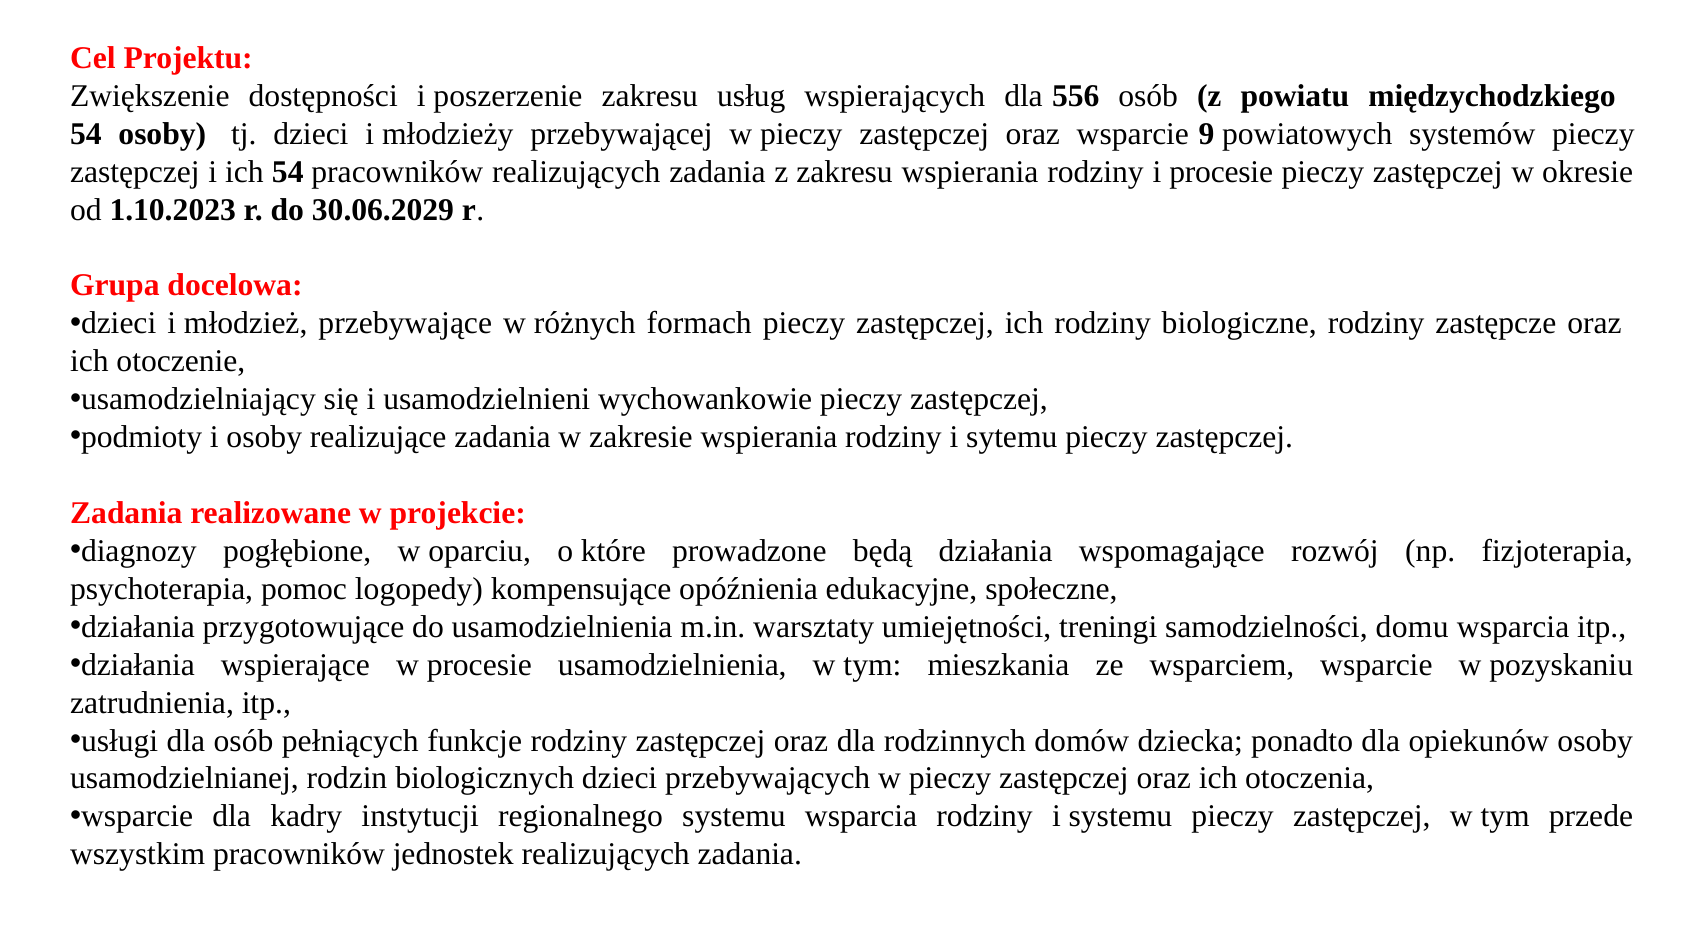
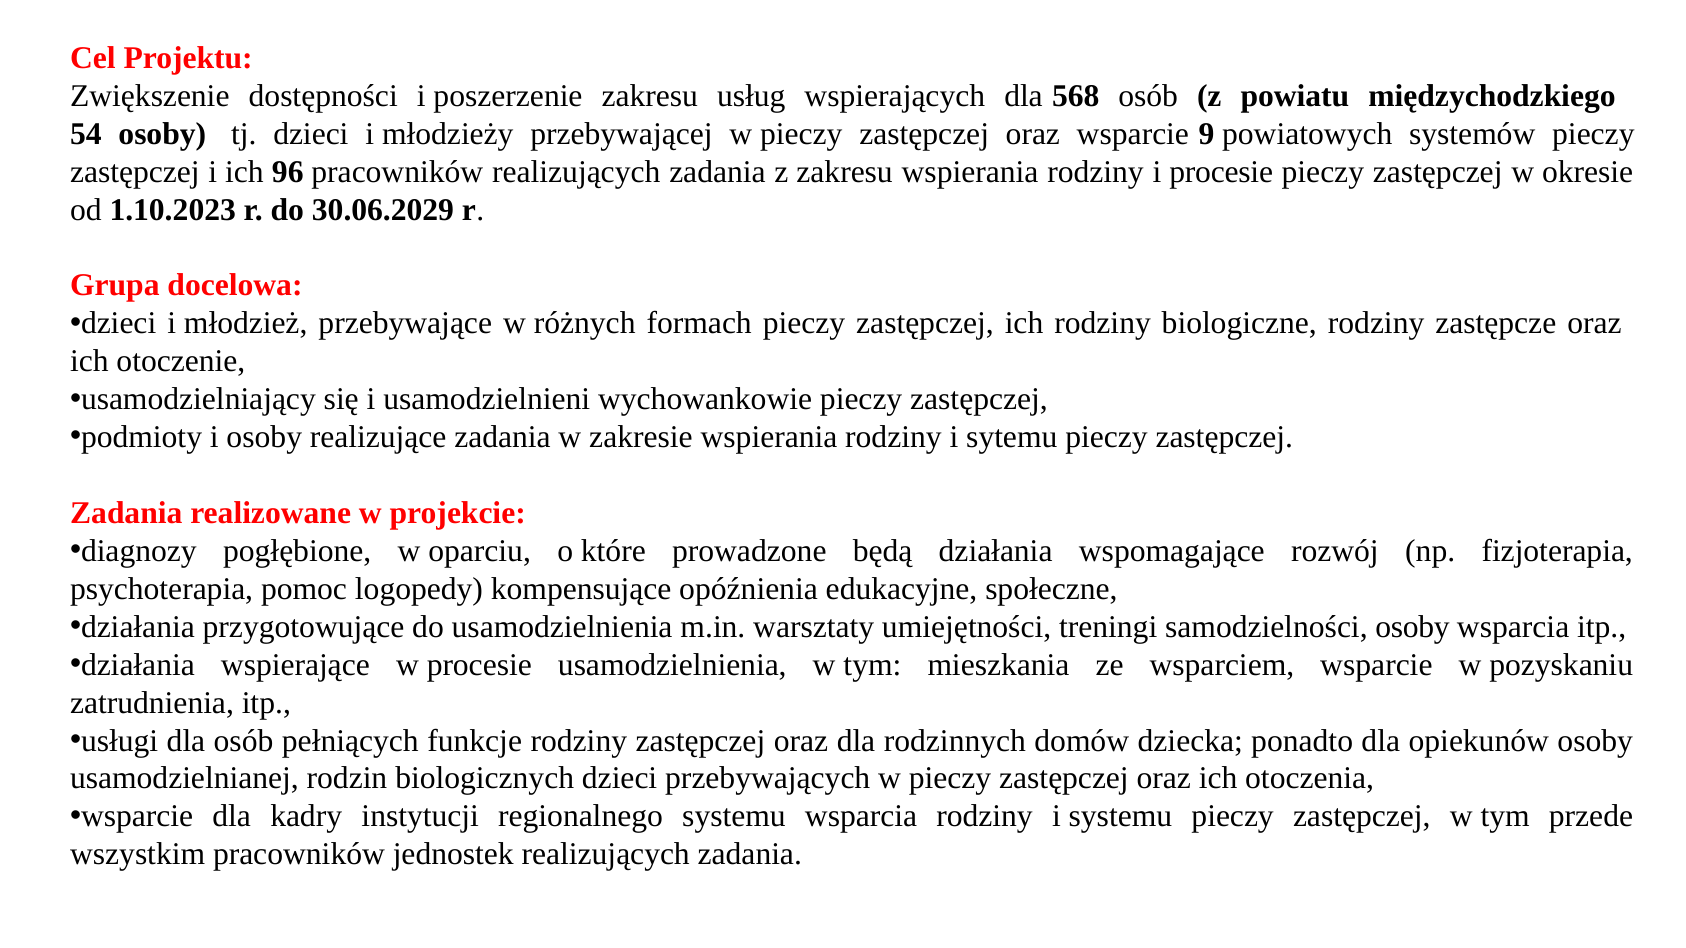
556: 556 -> 568
ich 54: 54 -> 96
samodzielności domu: domu -> osoby
